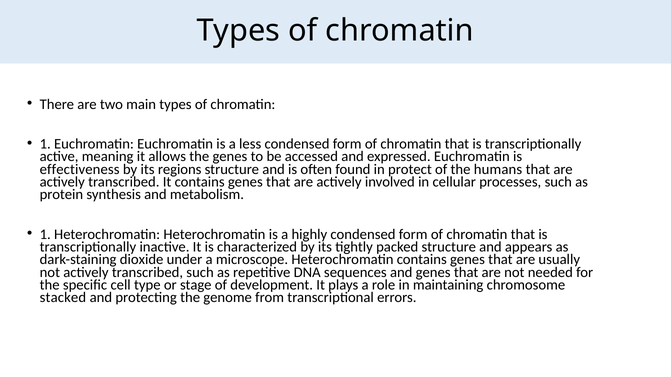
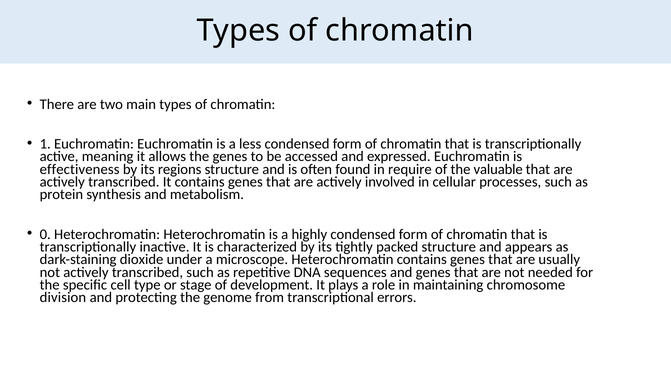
protect: protect -> require
humans: humans -> valuable
1 at (45, 235): 1 -> 0
stacked: stacked -> division
